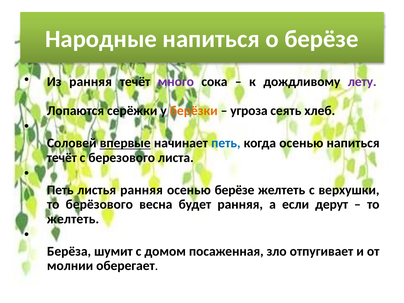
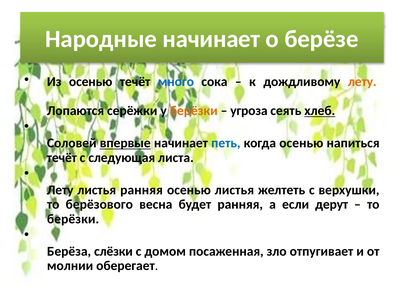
Народные напиться: напиться -> начинает
Из ранняя: ранняя -> осенью
много colour: purple -> blue
лету at (362, 82) colour: purple -> orange
хлеб underline: none -> present
березового: березового -> следующая
Петь at (60, 190): Петь -> Лету
осенью берёзе: берёзе -> листья
желтеть at (73, 219): желтеть -> берёзки
шумит: шумит -> слёзки
